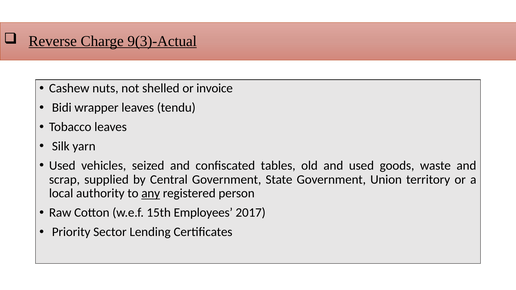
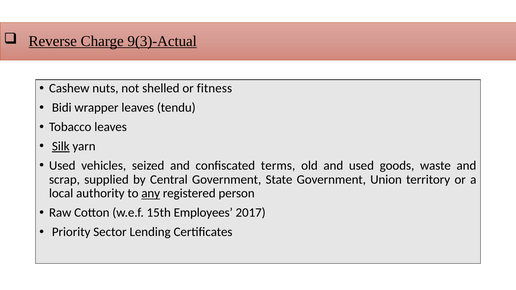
invoice: invoice -> fitness
Silk underline: none -> present
tables: tables -> terms
